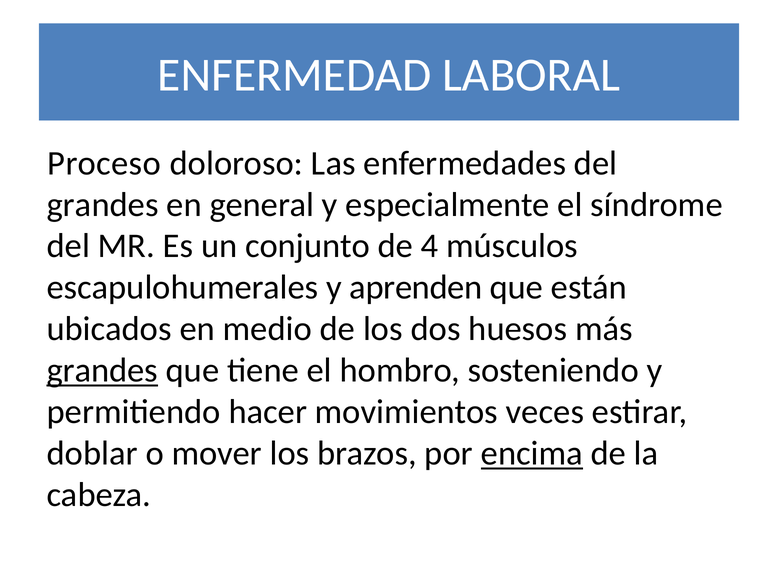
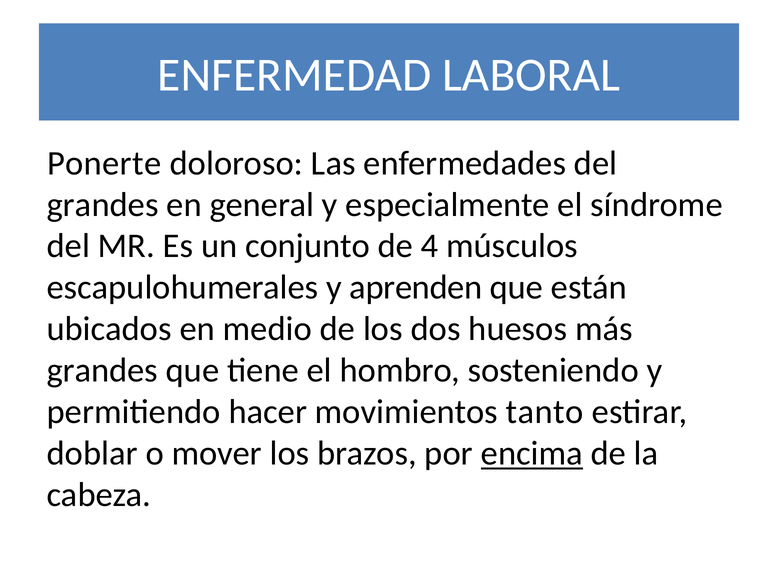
Proceso: Proceso -> Ponerte
grandes at (102, 371) underline: present -> none
veces: veces -> tanto
